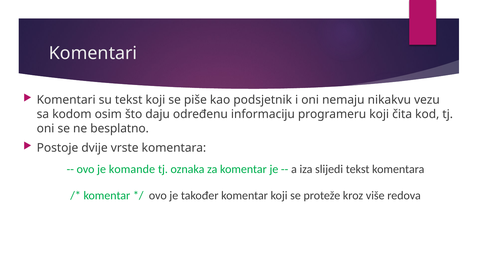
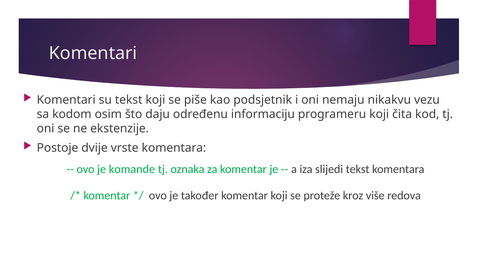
besplatno: besplatno -> ekstenzije
